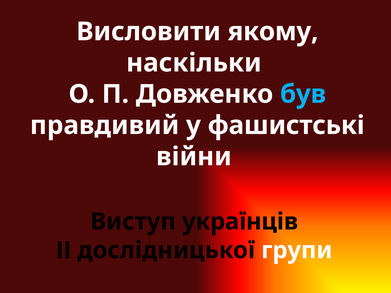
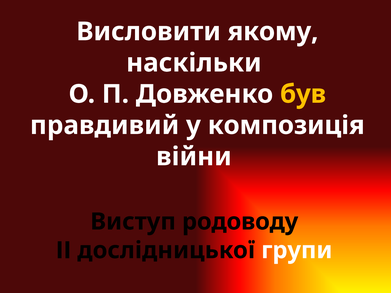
був colour: light blue -> yellow
фашистські: фашистські -> композиція
українців: українців -> родоводу
